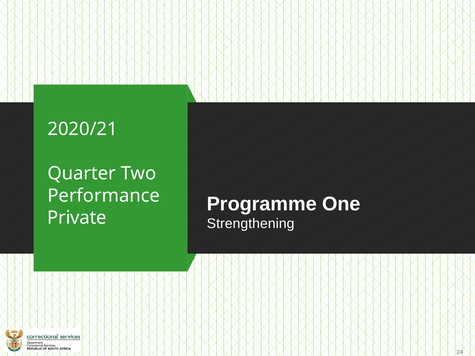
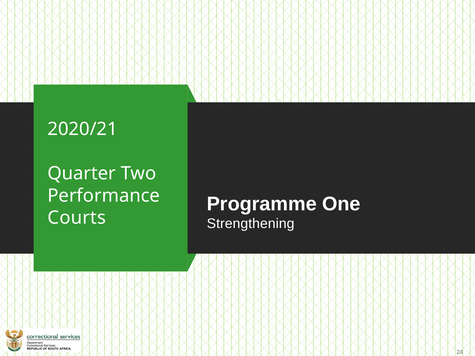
Private: Private -> Courts
